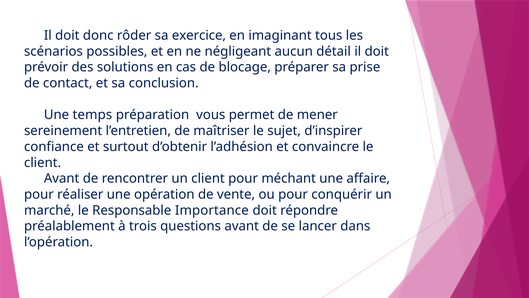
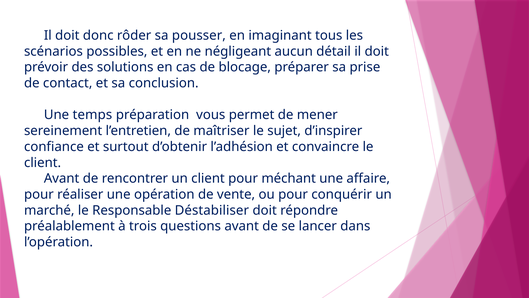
exercice: exercice -> pousser
Importance: Importance -> Déstabiliser
